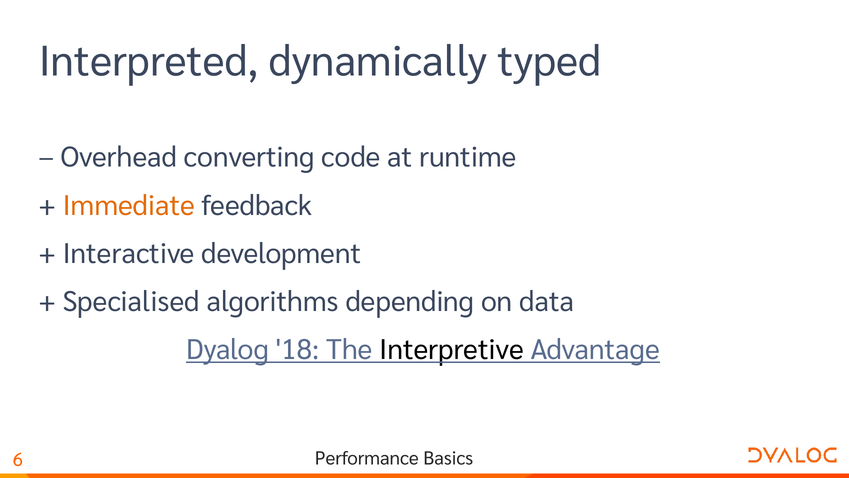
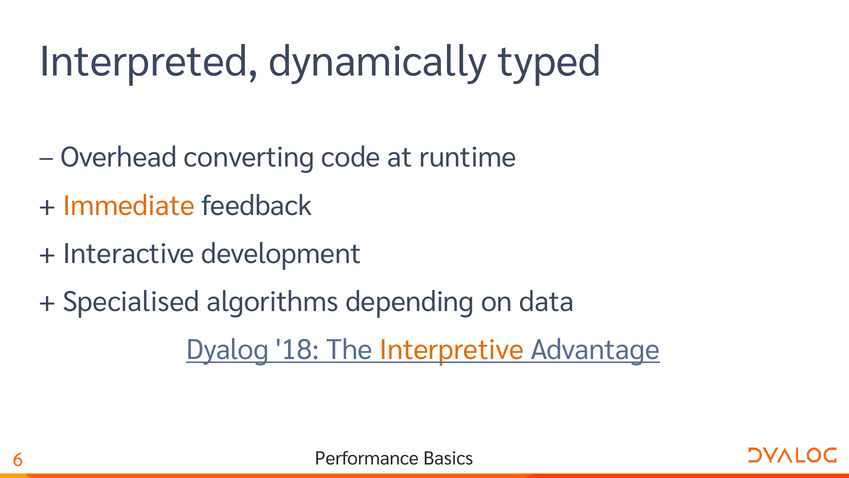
Interpretive colour: black -> orange
